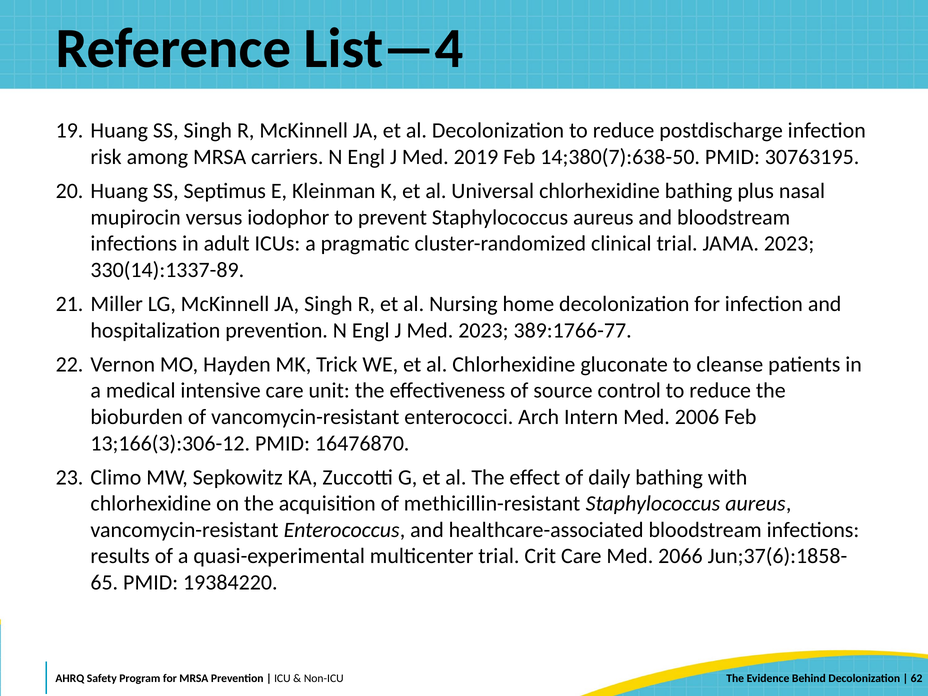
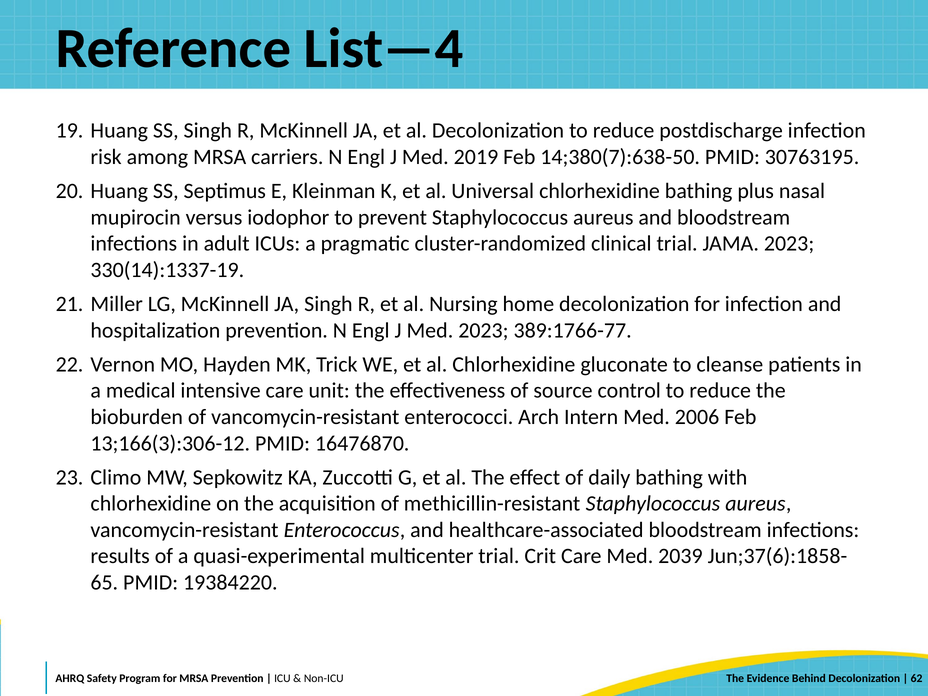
330(14):1337-89: 330(14):1337-89 -> 330(14):1337-19
2066: 2066 -> 2039
